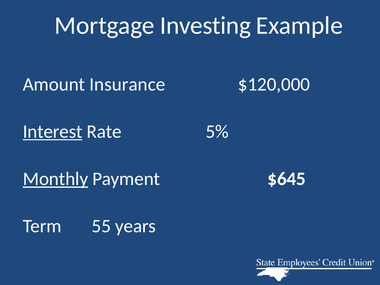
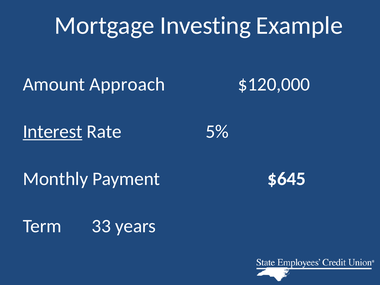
Insurance: Insurance -> Approach
Monthly underline: present -> none
55: 55 -> 33
